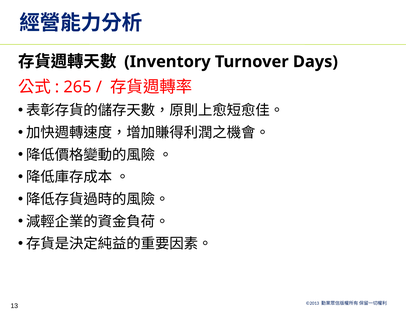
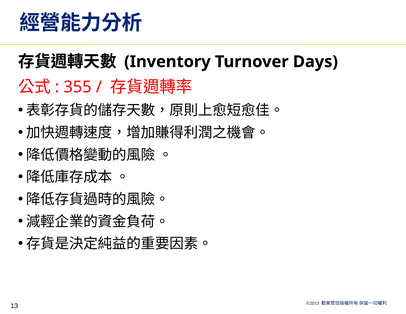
265: 265 -> 355
